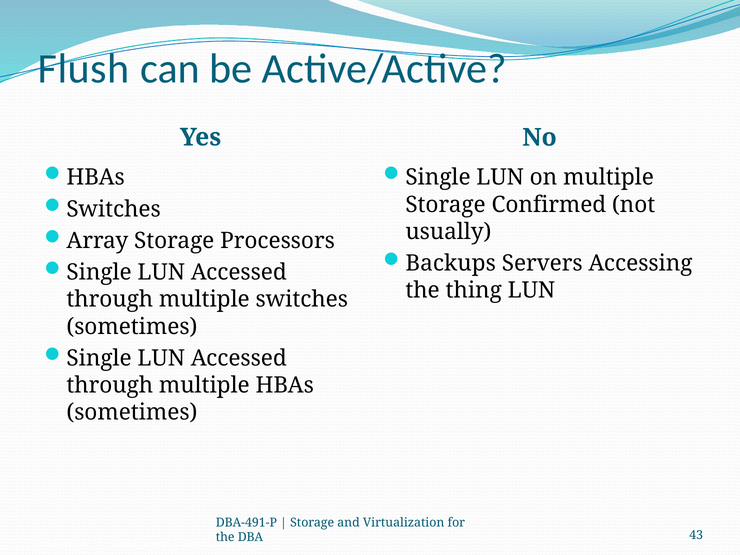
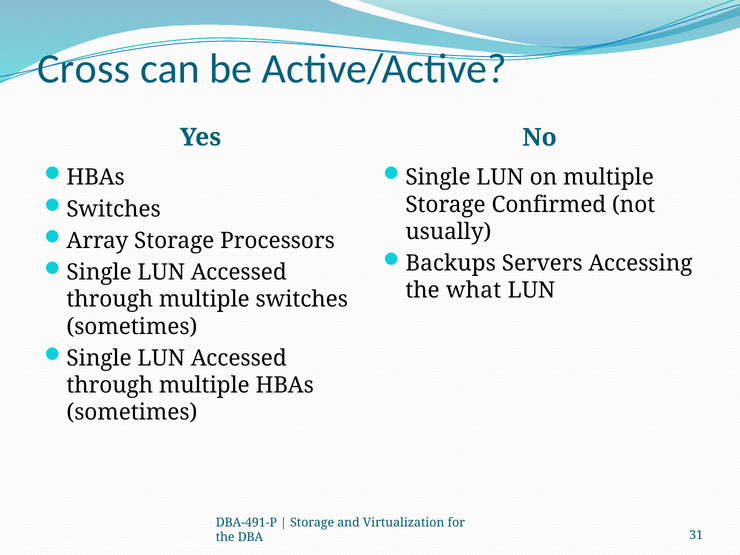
Flush: Flush -> Cross
thing: thing -> what
43: 43 -> 31
